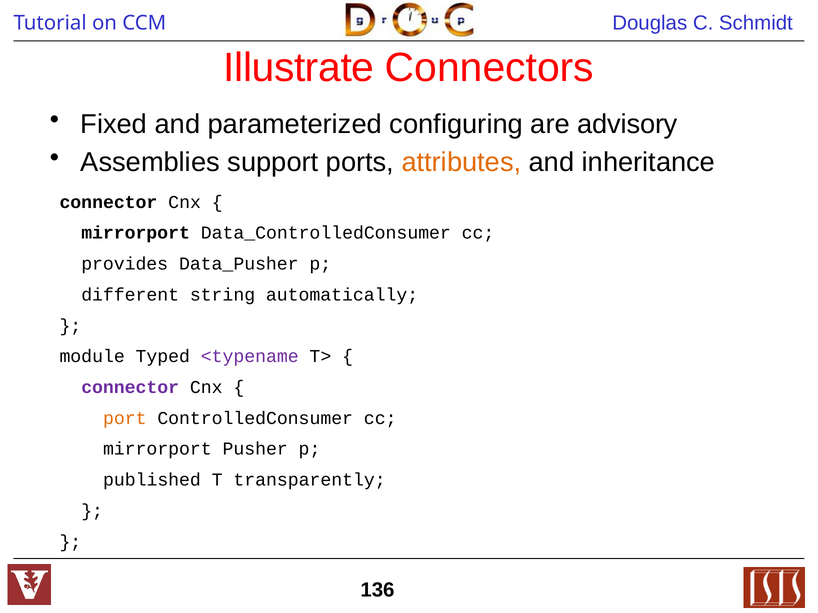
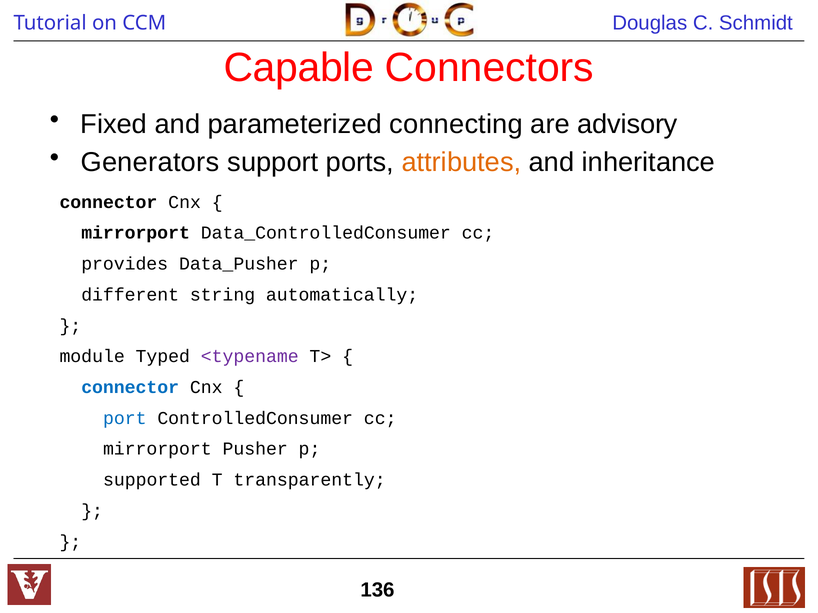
Illustrate: Illustrate -> Capable
configuring: configuring -> connecting
Assemblies: Assemblies -> Generators
connector at (130, 388) colour: purple -> blue
port colour: orange -> blue
published: published -> supported
